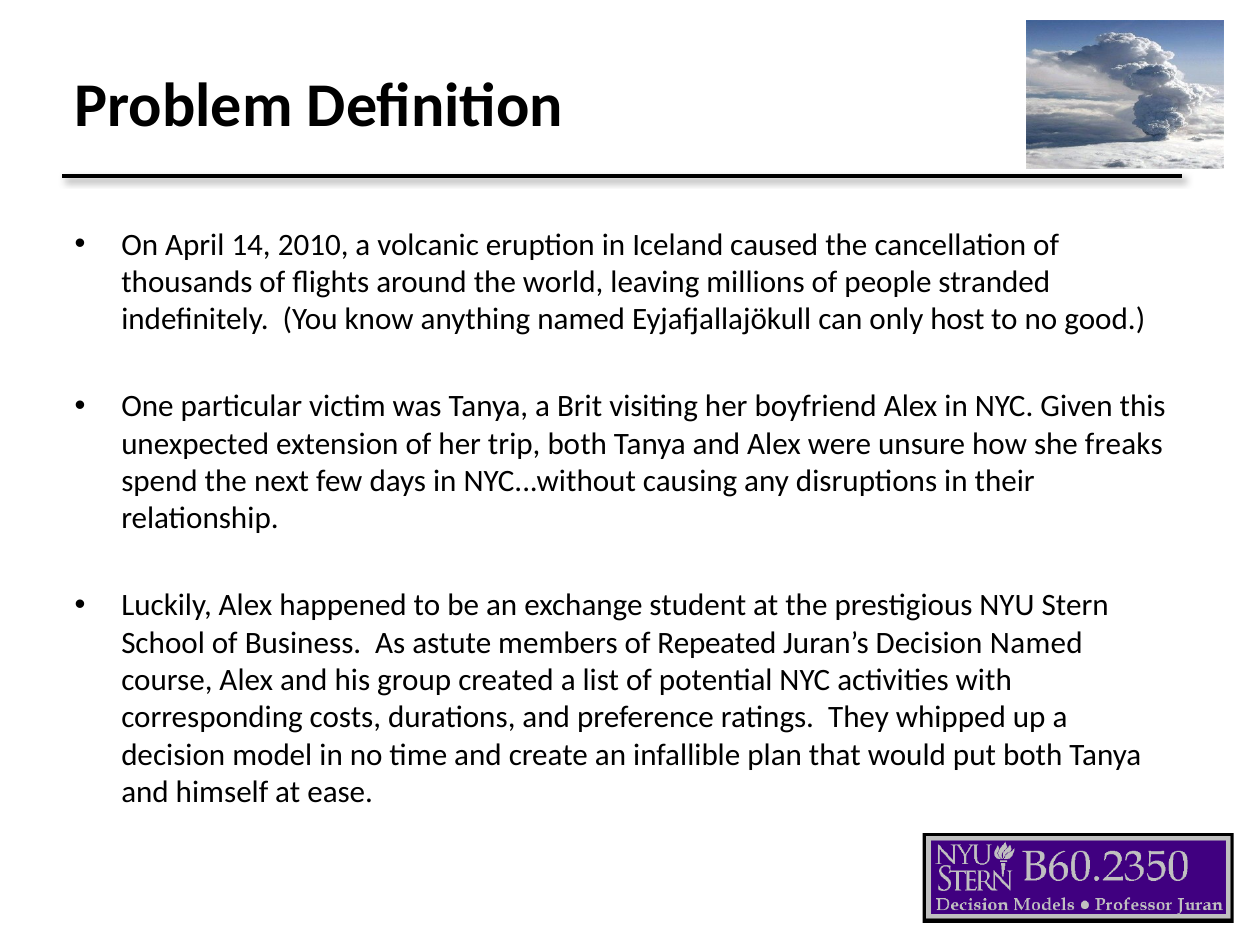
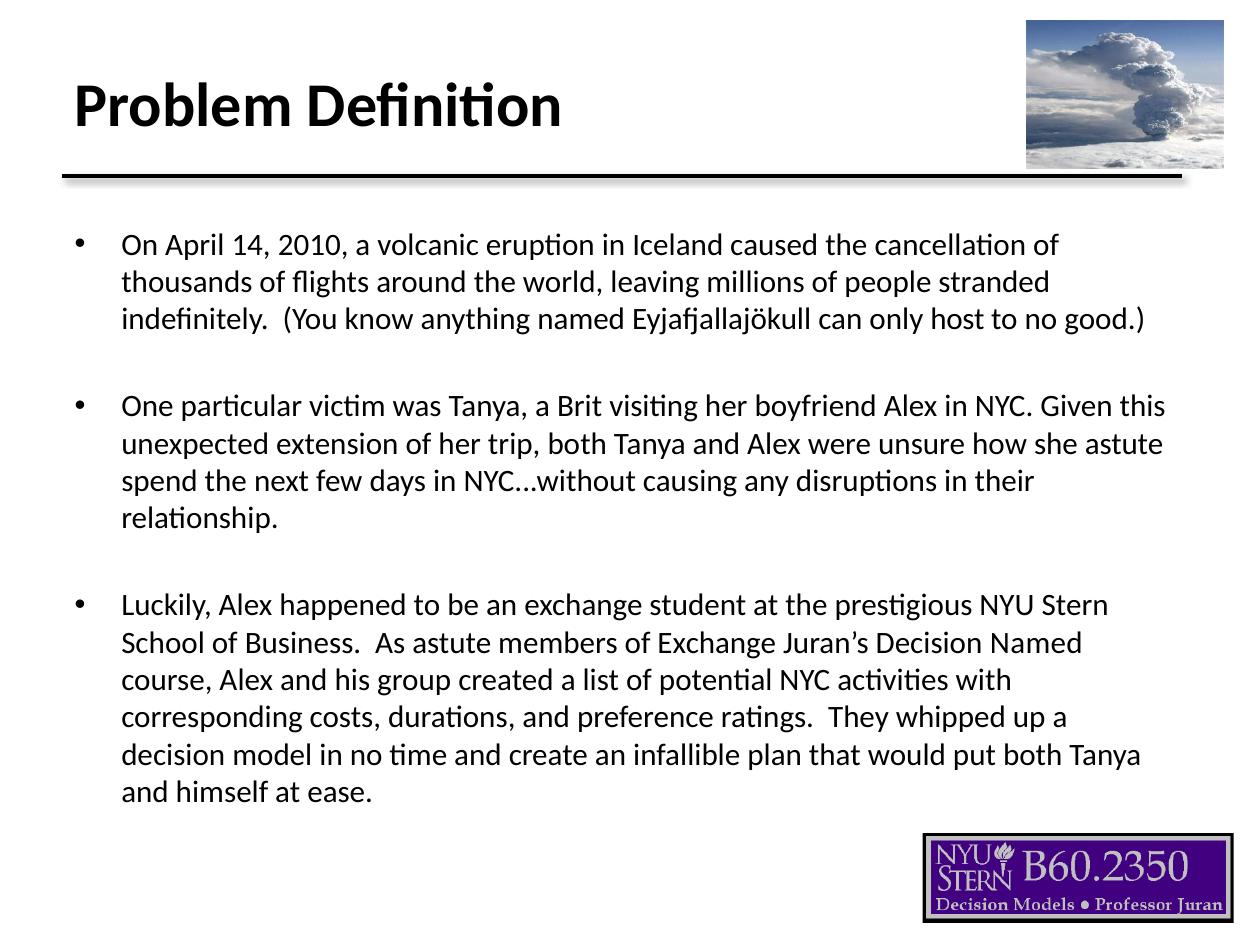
she freaks: freaks -> astute
of Repeated: Repeated -> Exchange
